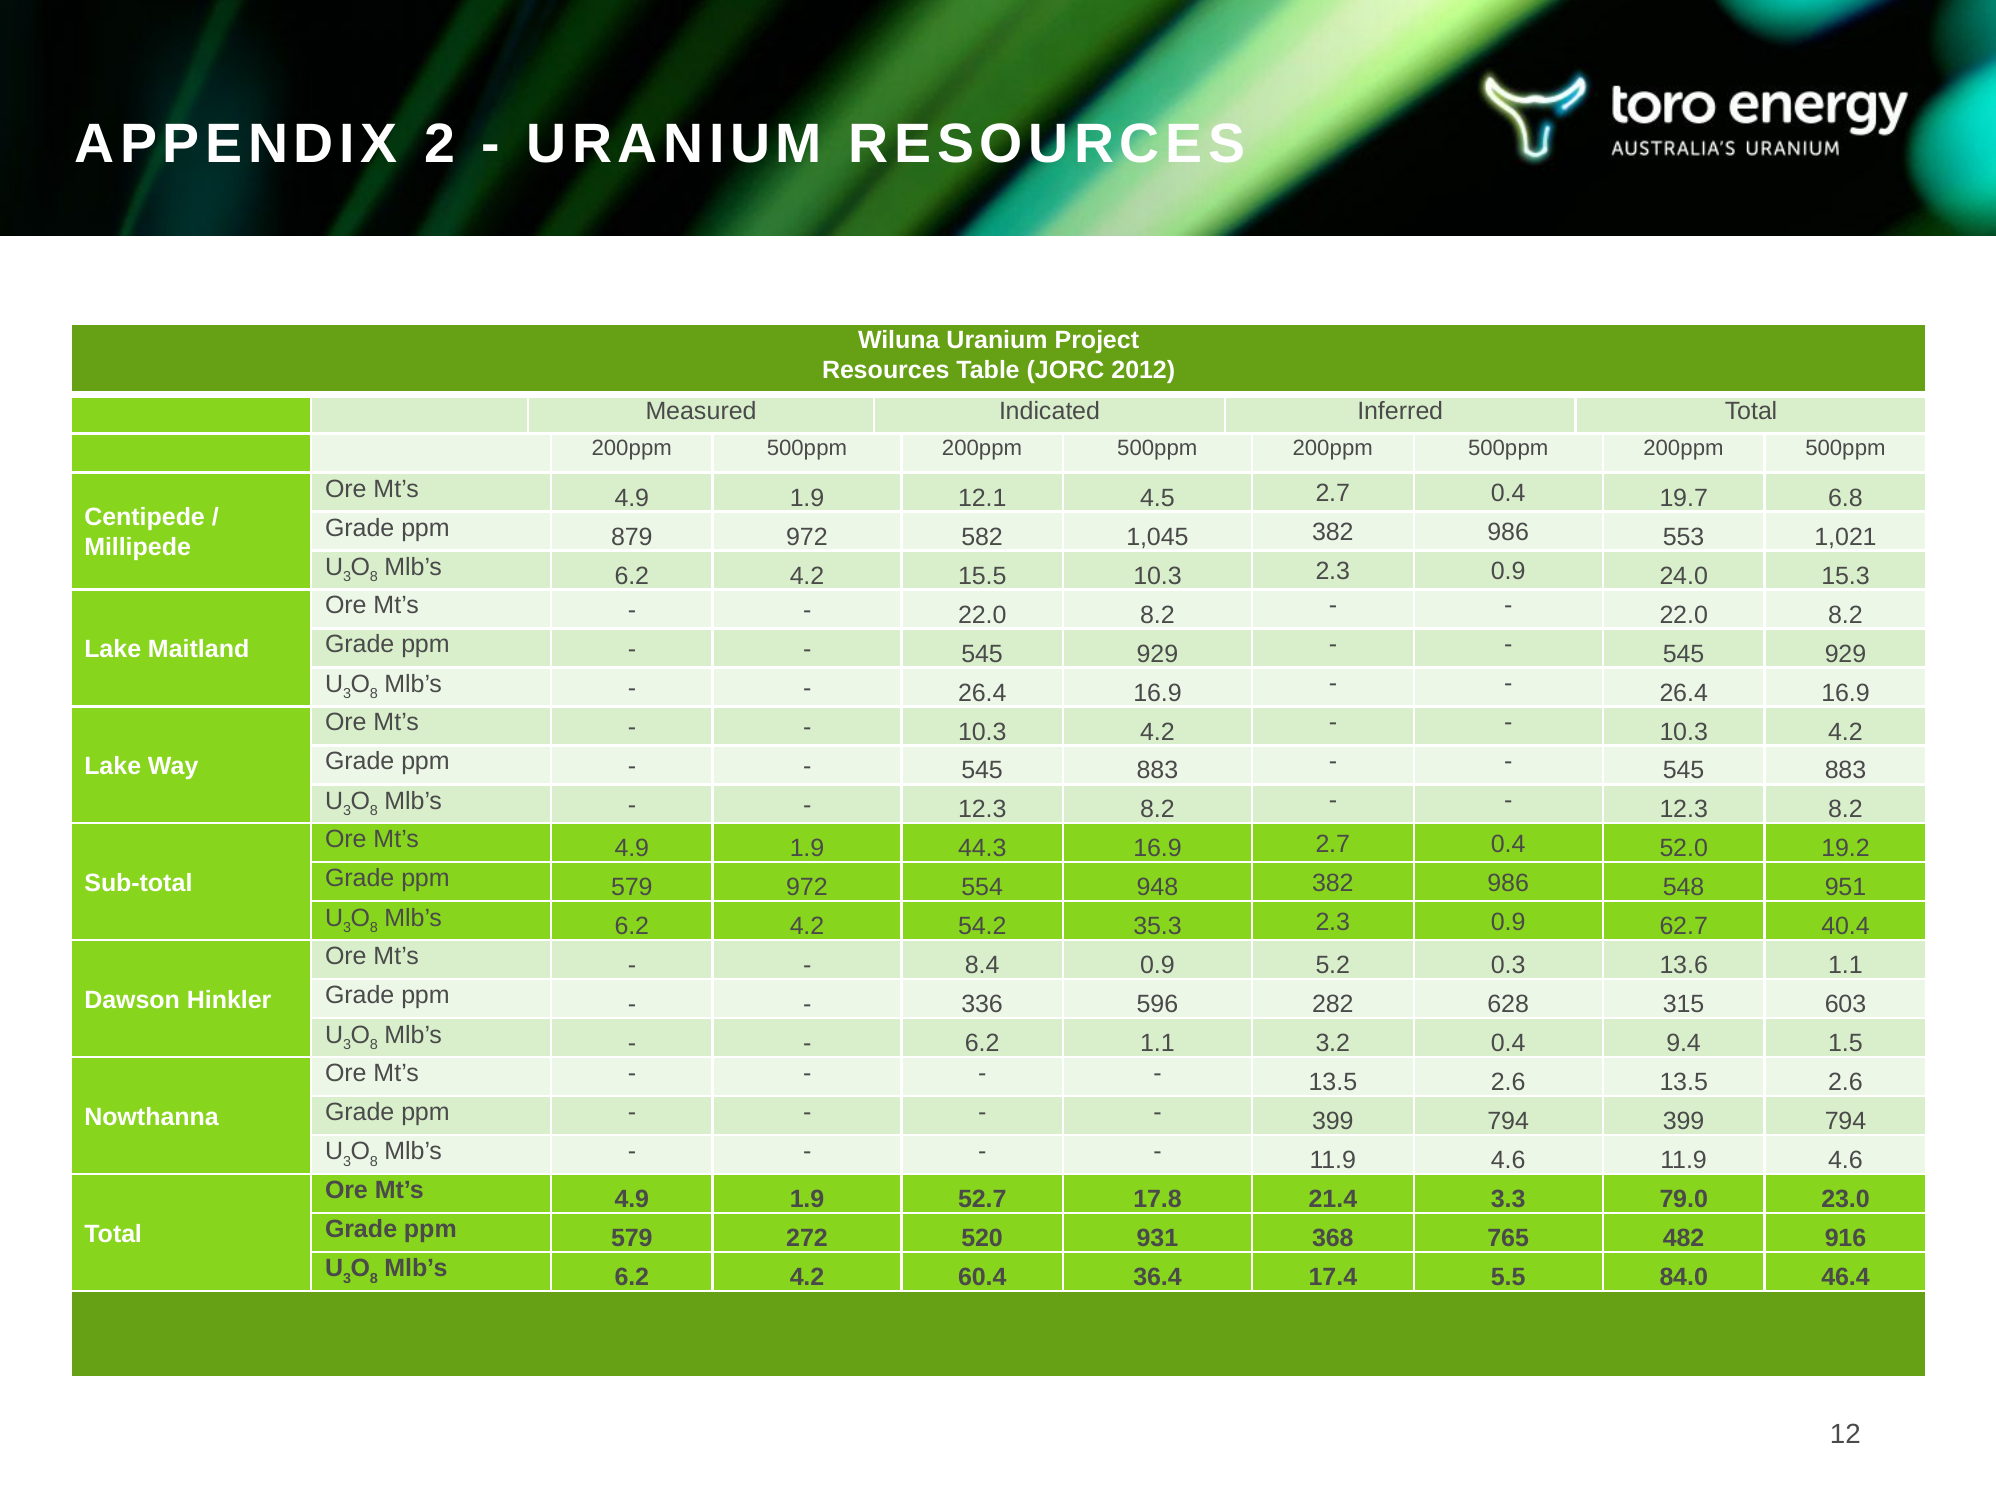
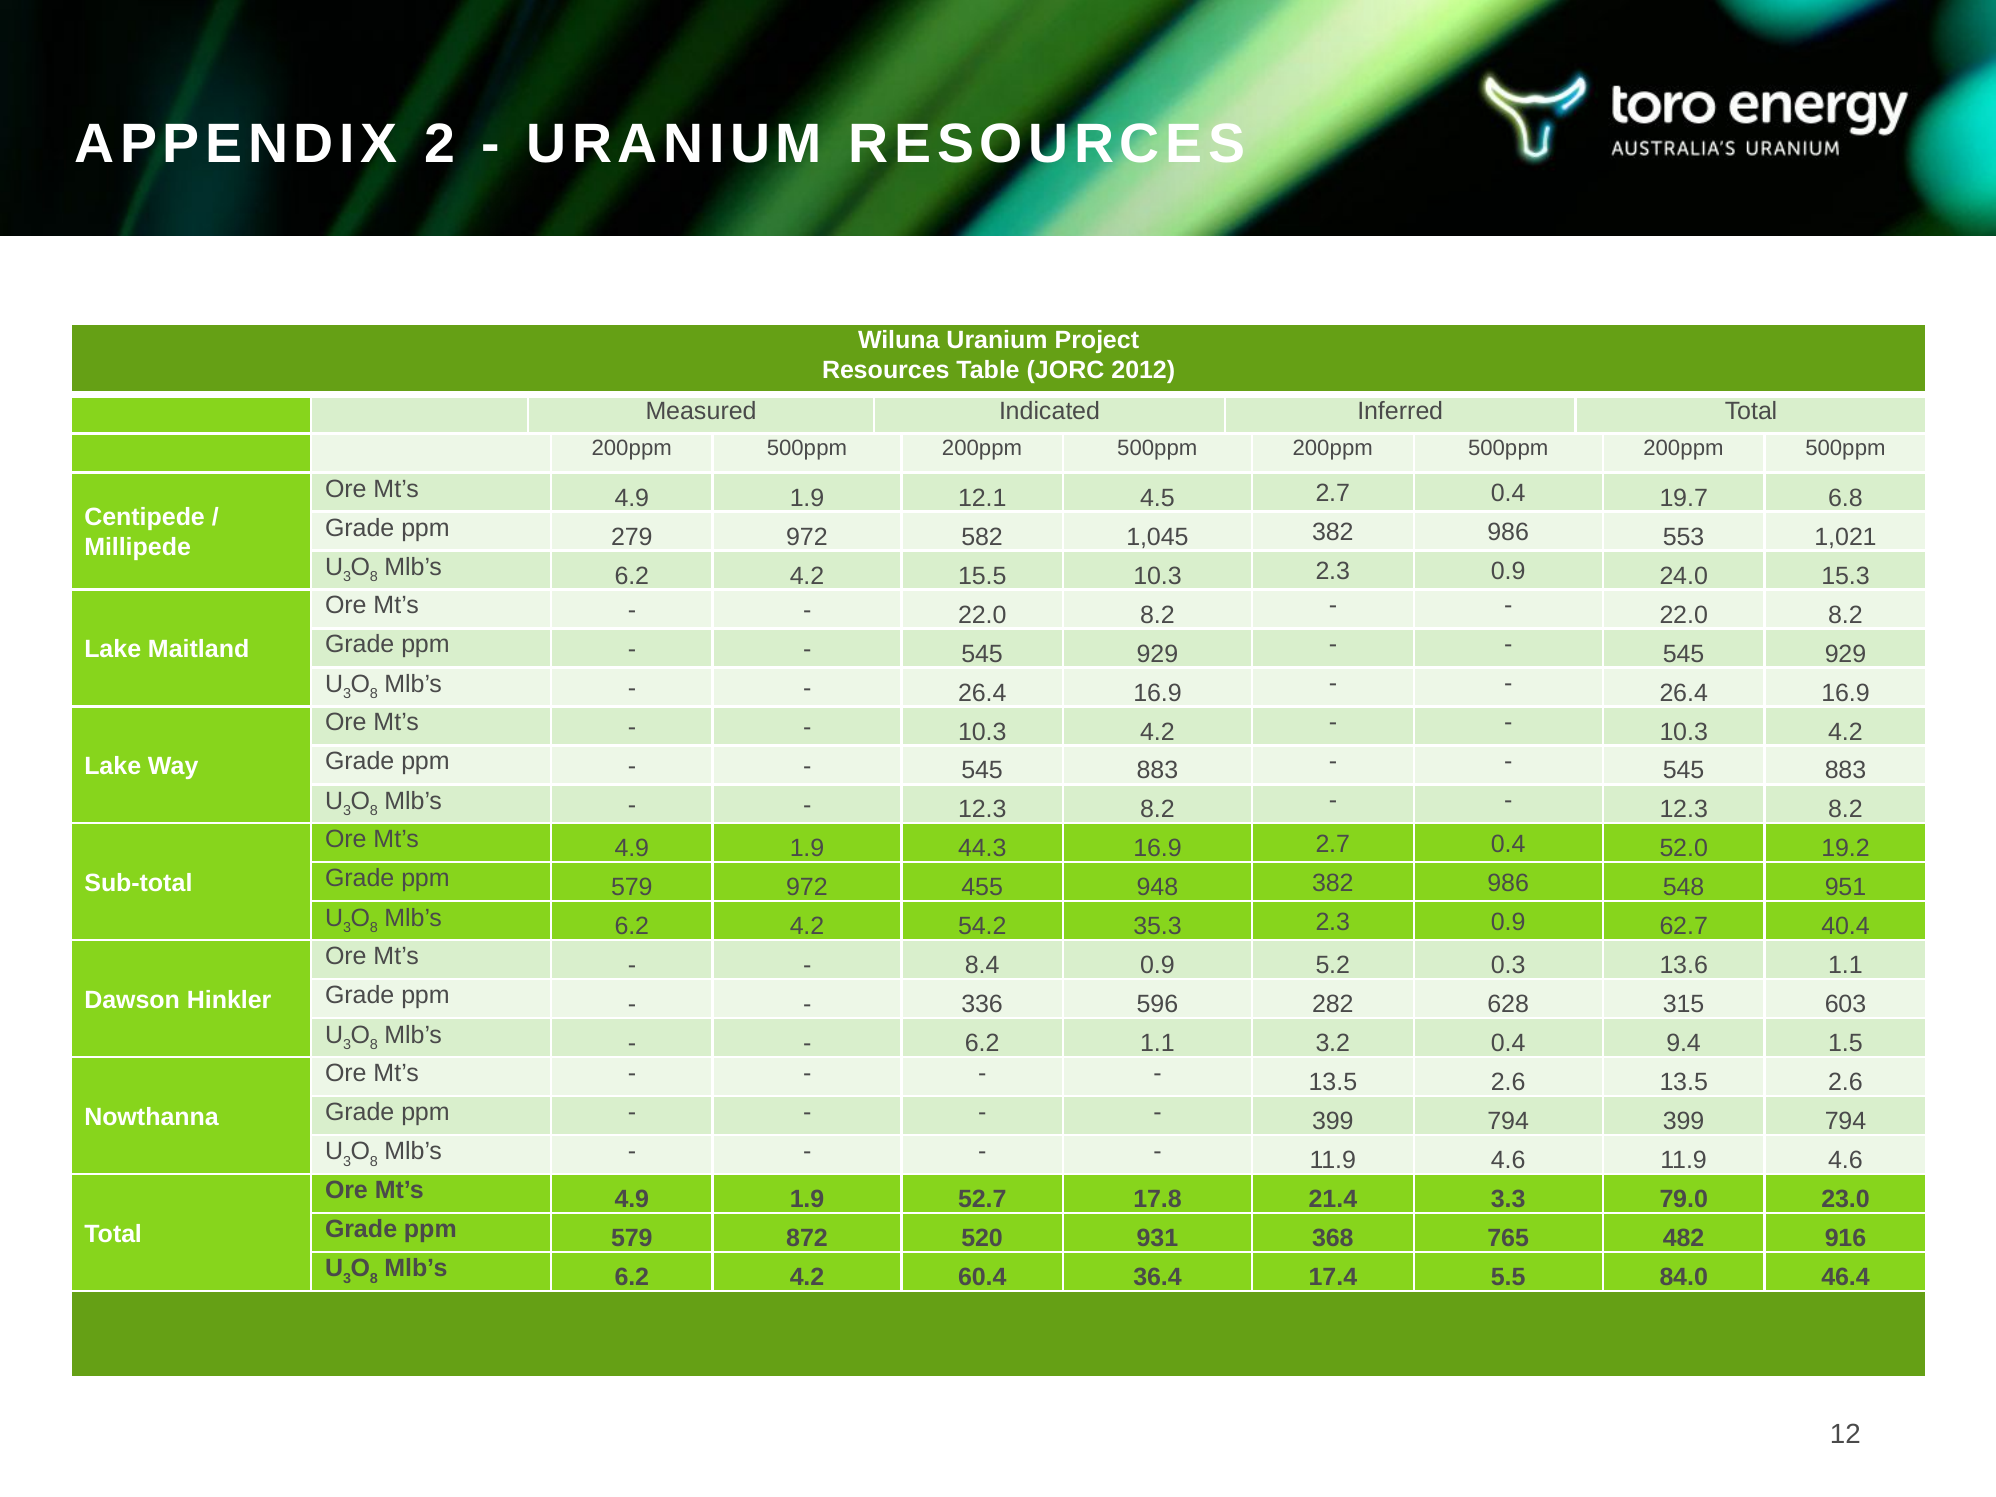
879: 879 -> 279
554: 554 -> 455
272: 272 -> 872
